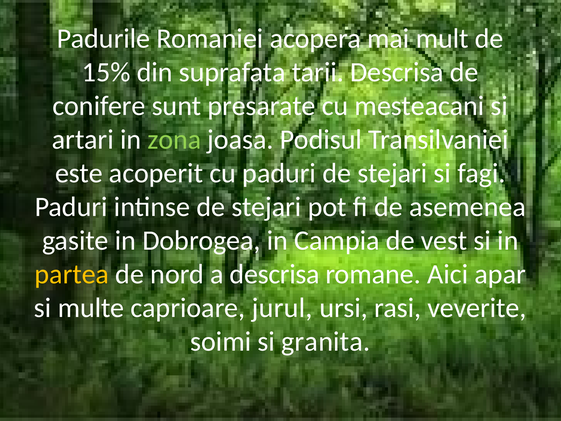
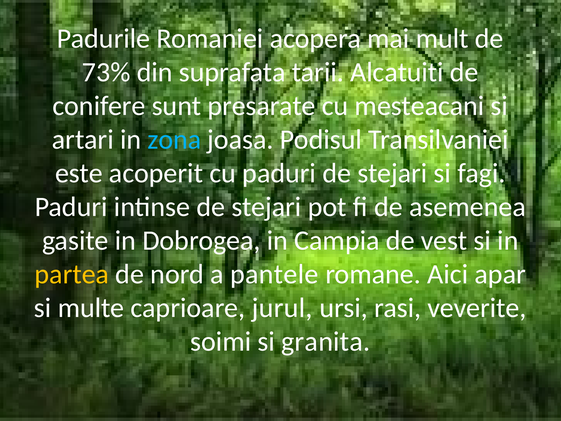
15%: 15% -> 73%
tarii Descrisa: Descrisa -> Alcatuiti
zona colour: light green -> light blue
a descrisa: descrisa -> pantele
